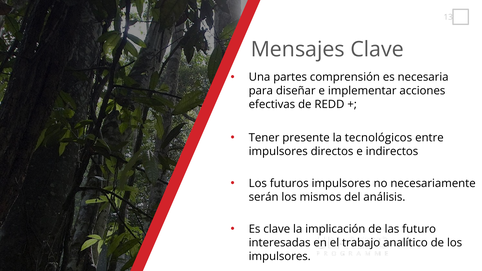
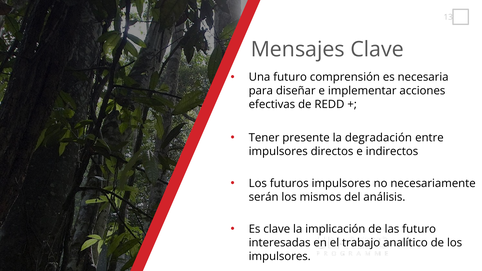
Una partes: partes -> futuro
tecnológicos: tecnológicos -> degradación
